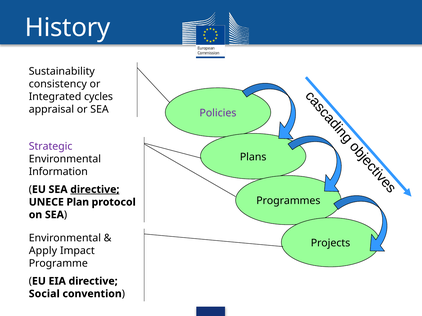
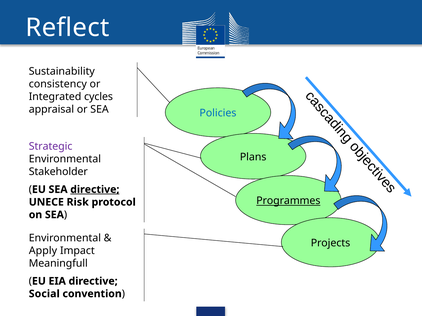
History: History -> Reflect
Policies colour: purple -> blue
Information: Information -> Stakeholder
Programmes underline: none -> present
Plan: Plan -> Risk
Programme: Programme -> Meaningfull
